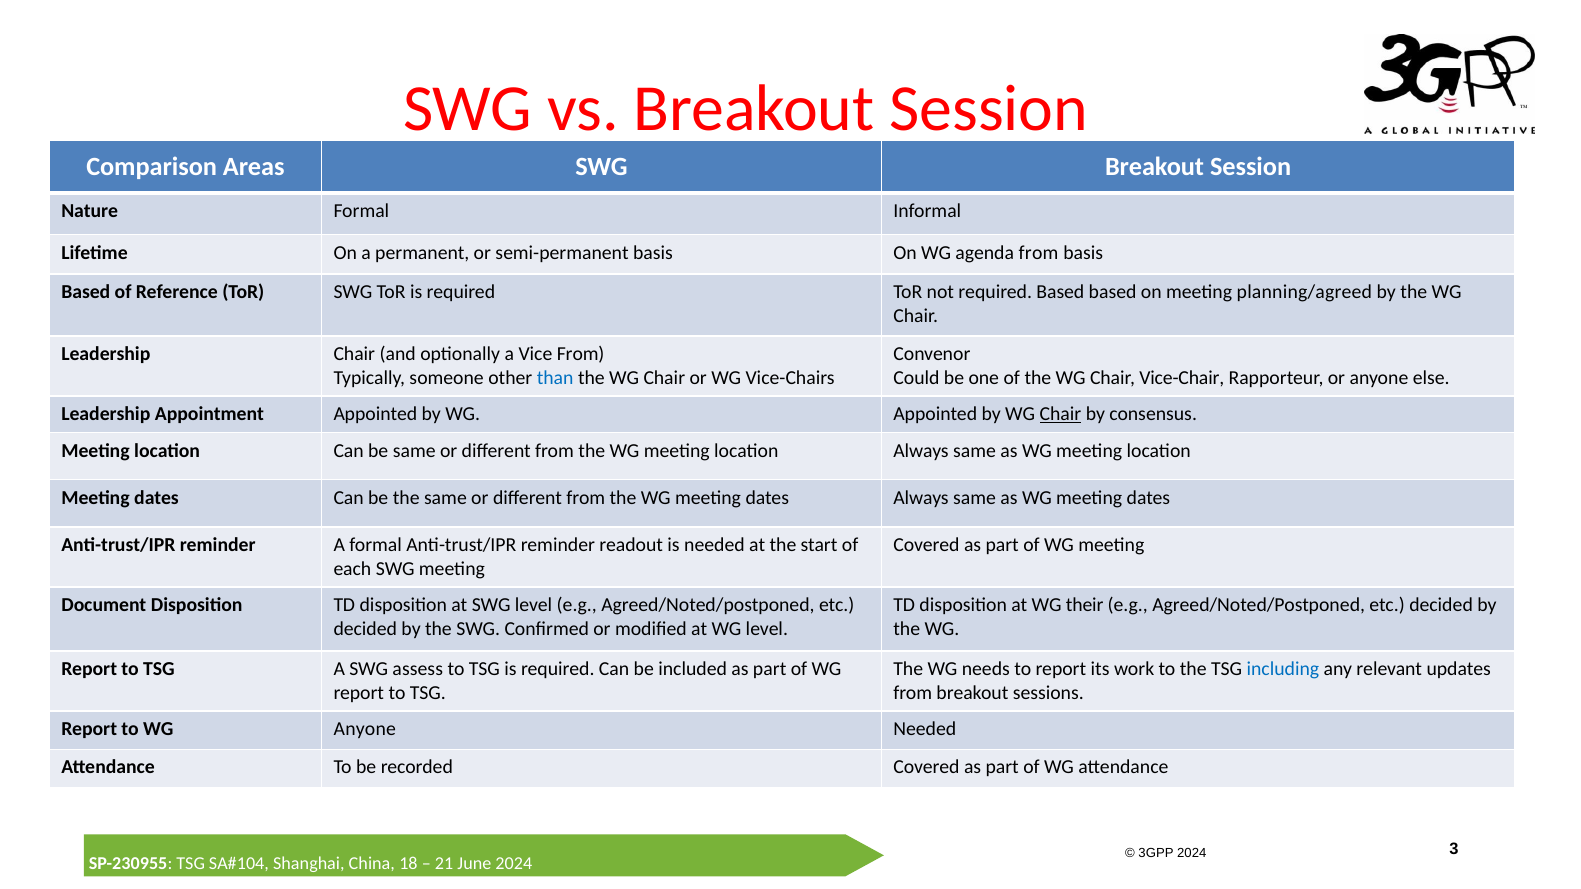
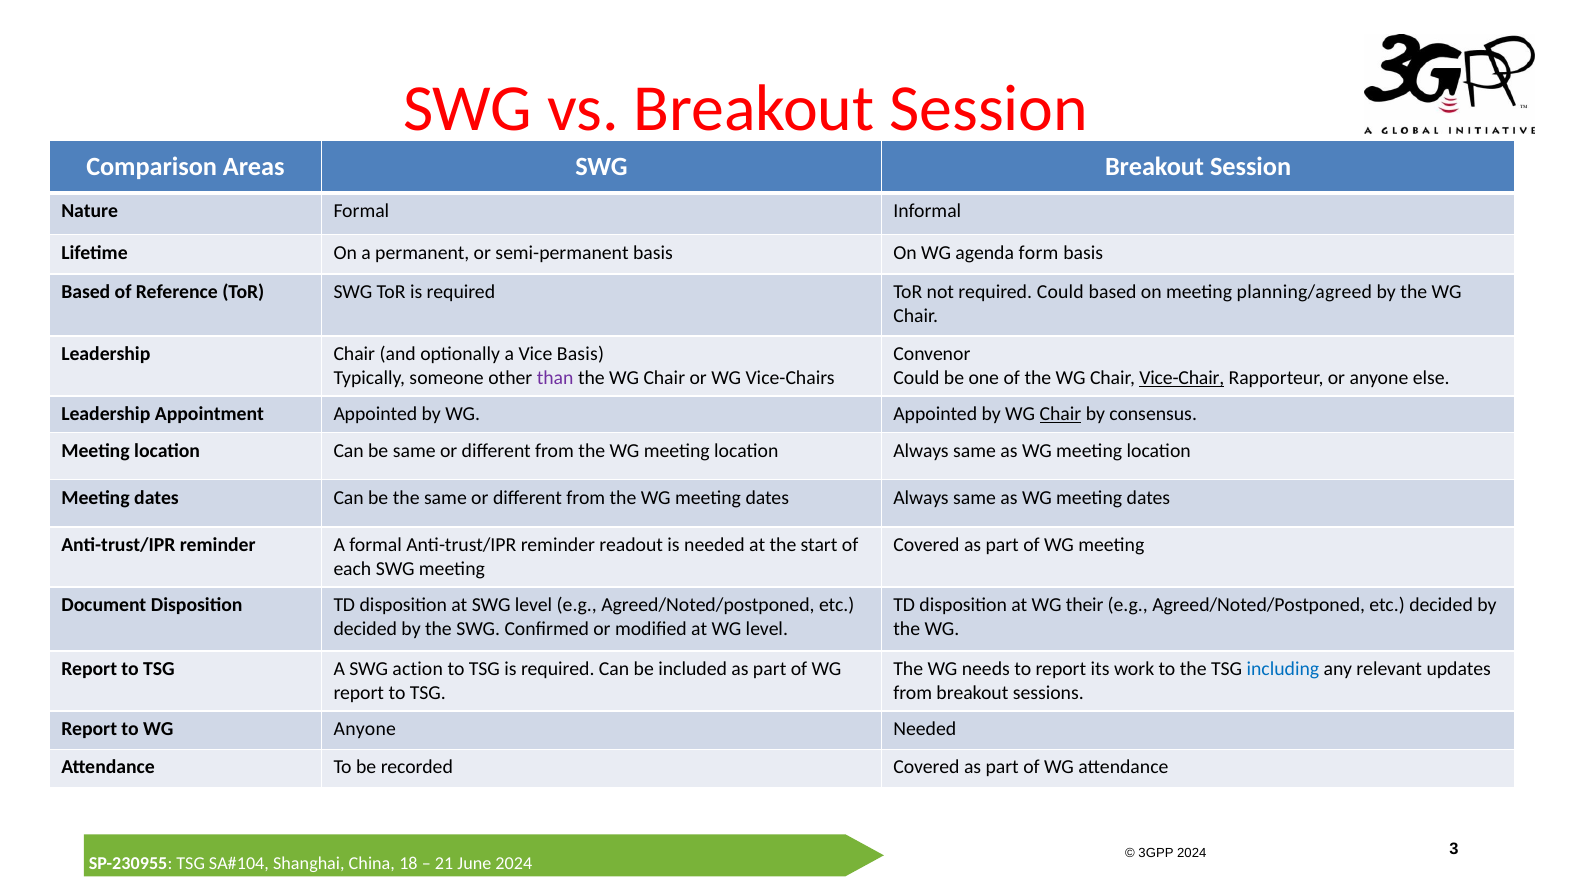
agenda from: from -> form
required Based: Based -> Could
Vice From: From -> Basis
than colour: blue -> purple
Vice-Chair underline: none -> present
assess: assess -> action
